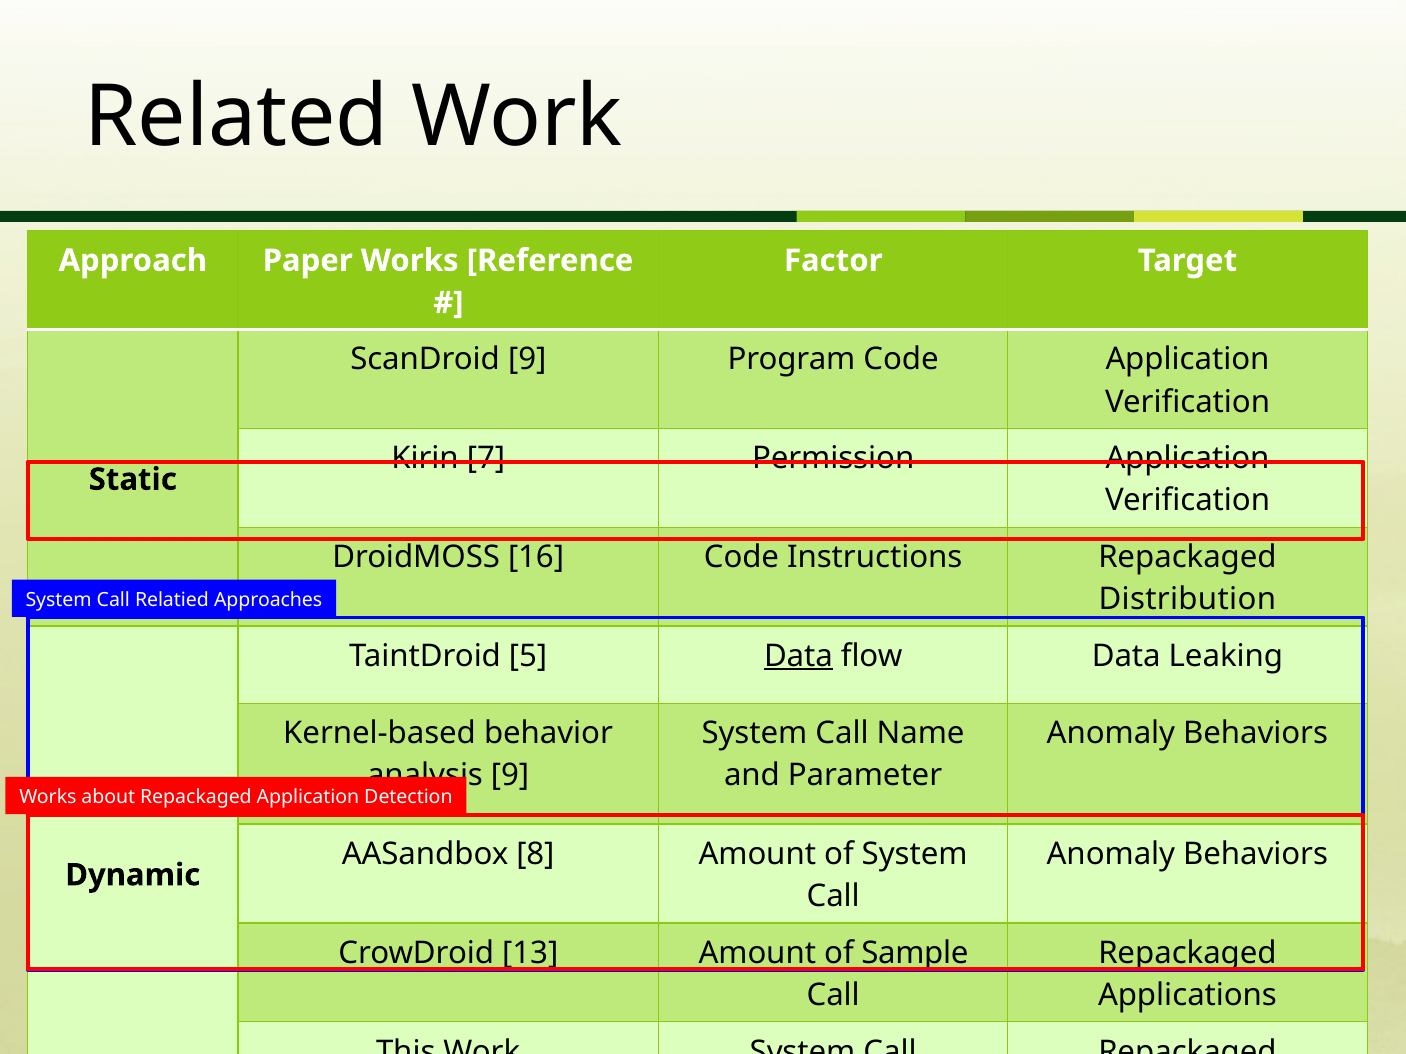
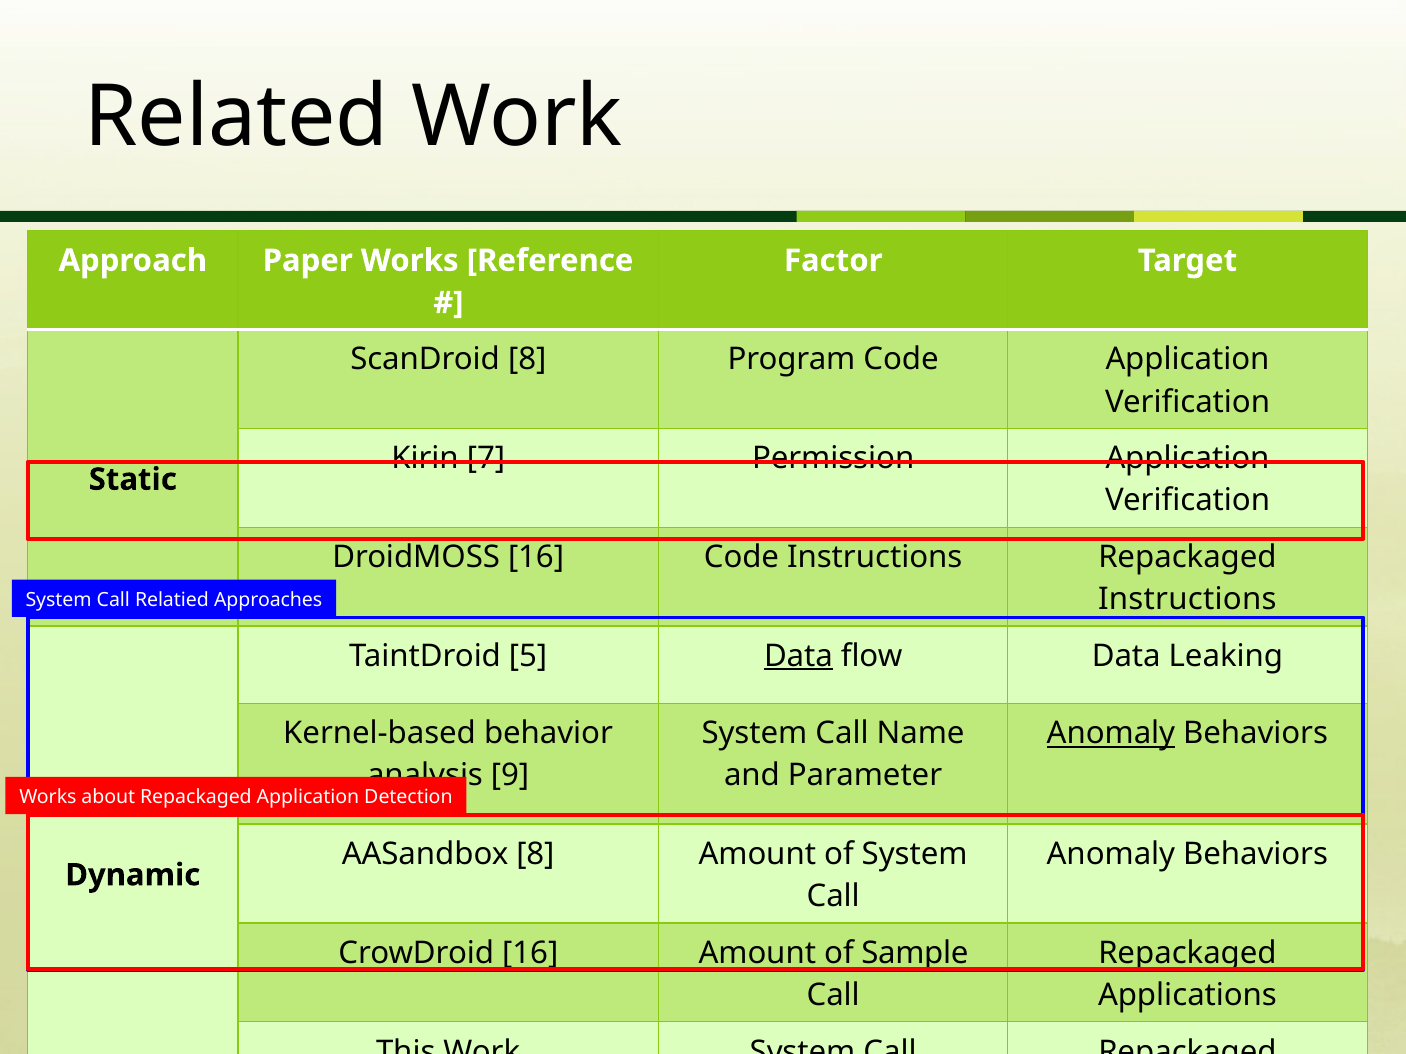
ScanDroid 9: 9 -> 8
Distribution at (1187, 600): Distribution -> Instructions
Anomaly at (1111, 734) underline: none -> present
CrowDroid 13: 13 -> 16
